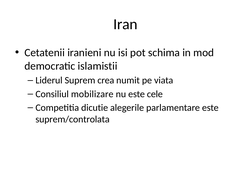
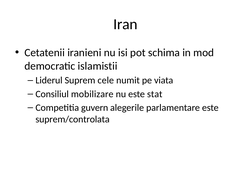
crea: crea -> cele
cele: cele -> stat
dicutie: dicutie -> guvern
